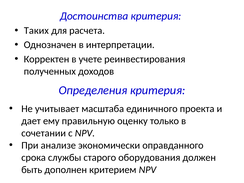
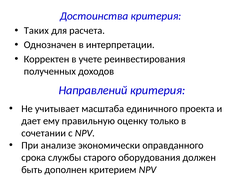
Определения: Определения -> Направлений
